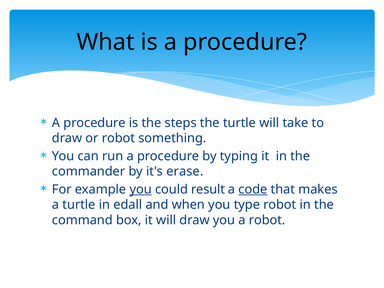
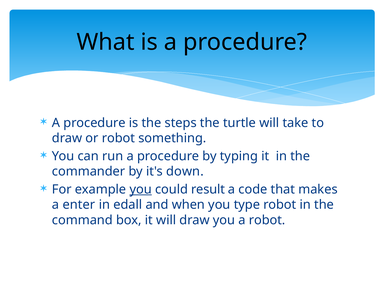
erase: erase -> down
code underline: present -> none
a turtle: turtle -> enter
